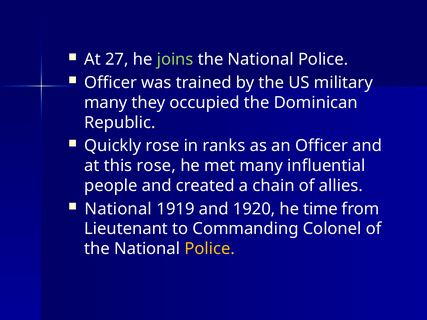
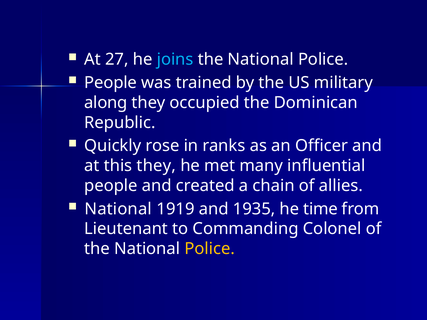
joins colour: light green -> light blue
Officer at (111, 83): Officer -> People
many at (106, 103): many -> along
this rose: rose -> they
1920: 1920 -> 1935
